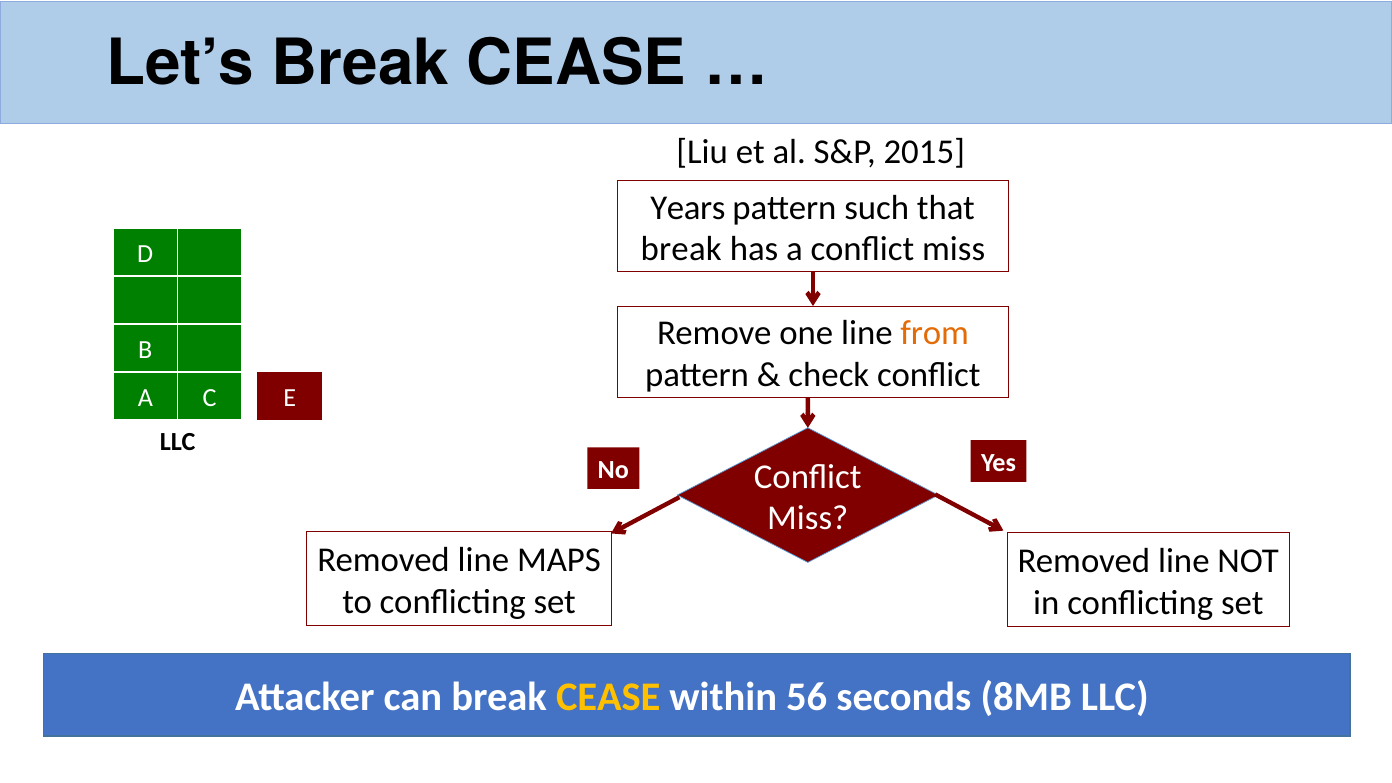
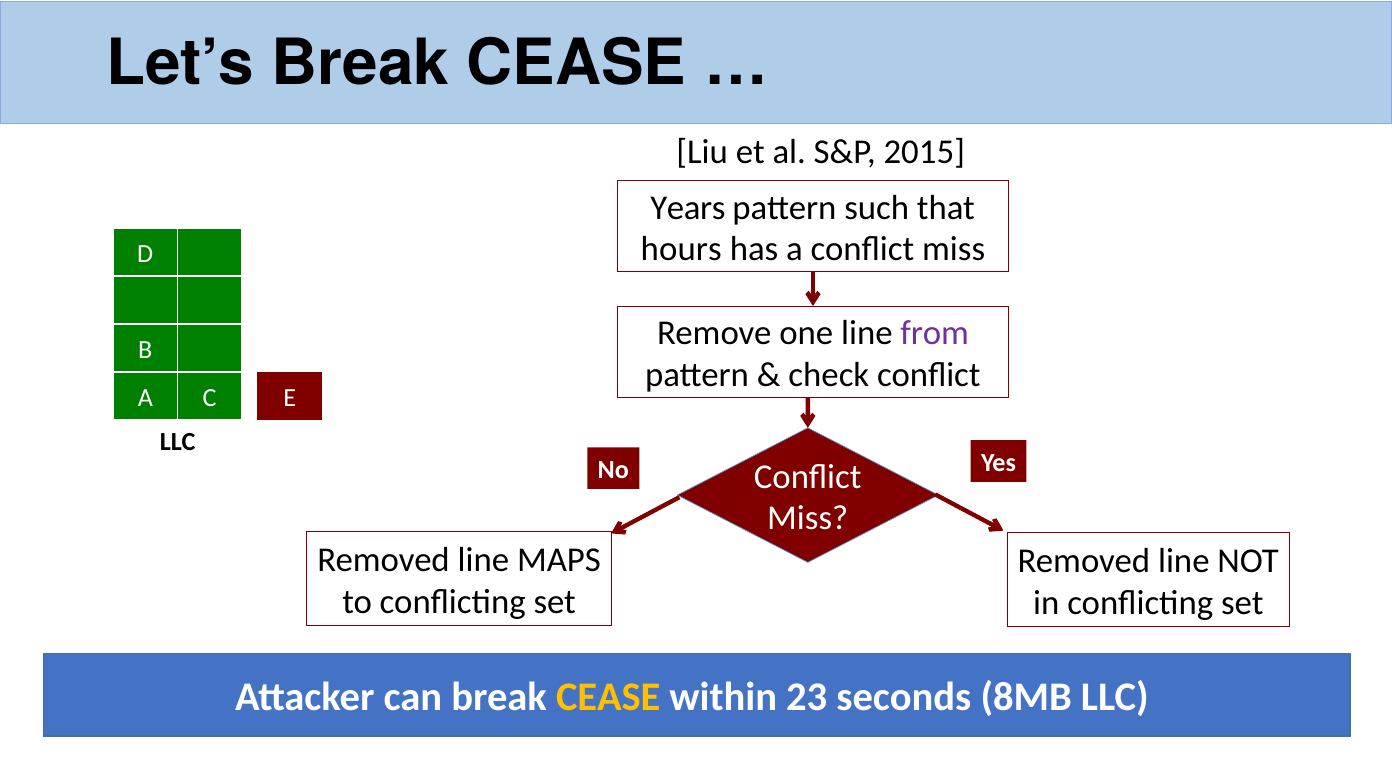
break at (681, 249): break -> hours
from colour: orange -> purple
56: 56 -> 23
